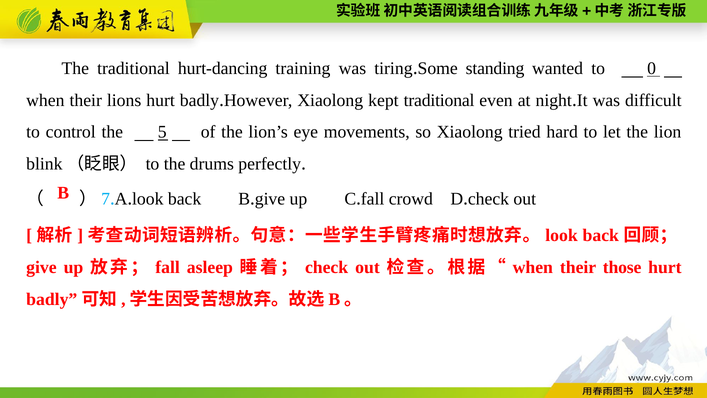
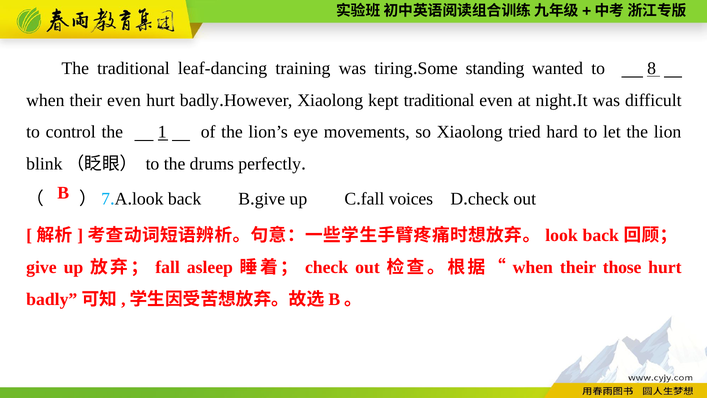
hurt-dancing: hurt-dancing -> leaf-dancing
0: 0 -> 8
their lions: lions -> even
5: 5 -> 1
crowd: crowd -> voices
